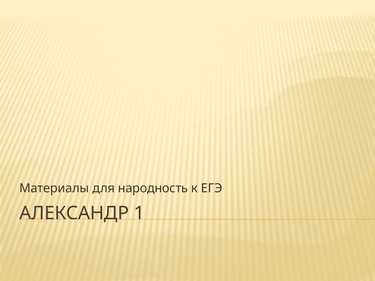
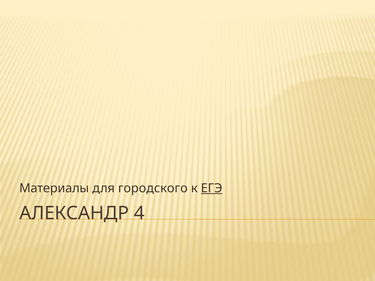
народность: народность -> городского
ЕГЭ underline: none -> present
1: 1 -> 4
